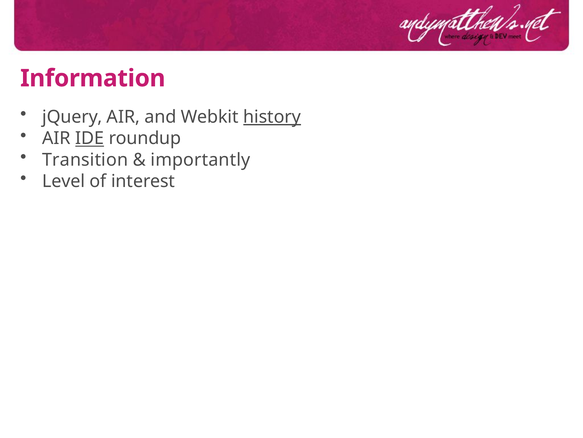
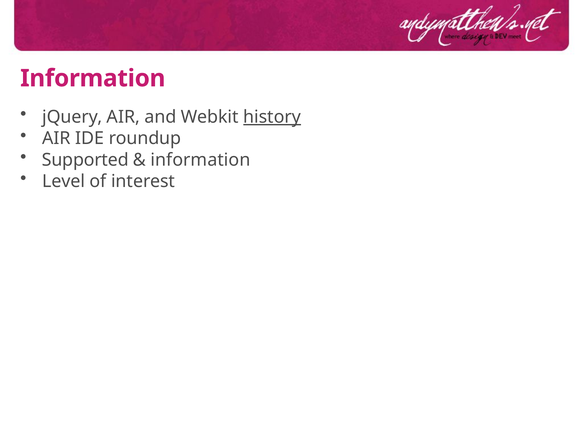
IDE underline: present -> none
Transition: Transition -> Supported
importantly at (200, 160): importantly -> information
